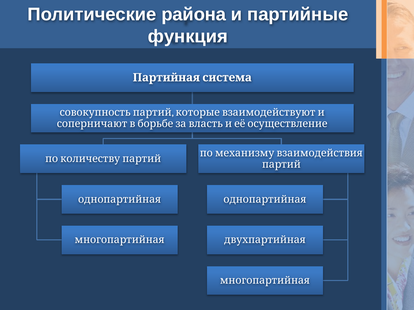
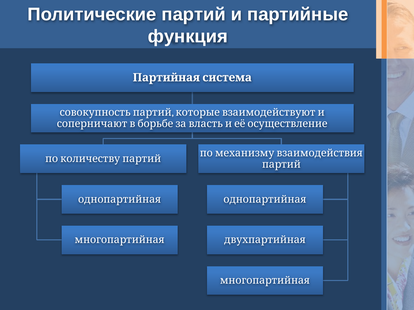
Политические района: района -> партий
